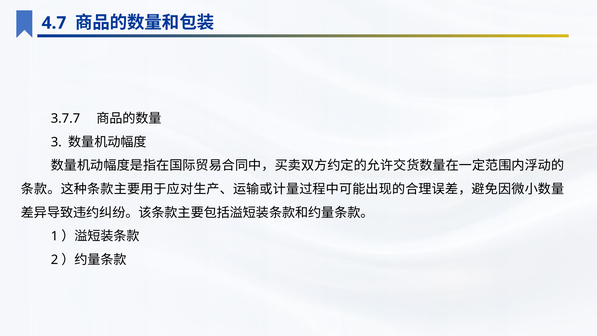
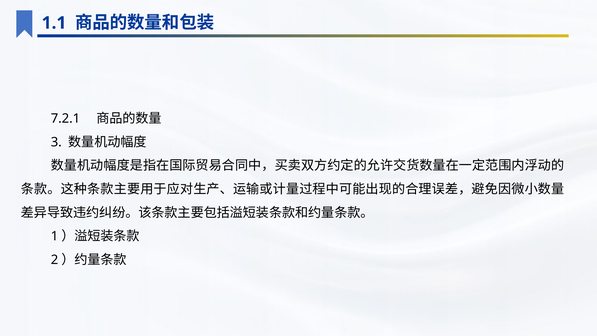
4.7: 4.7 -> 1.1
3.7.7: 3.7.7 -> 7.2.1
